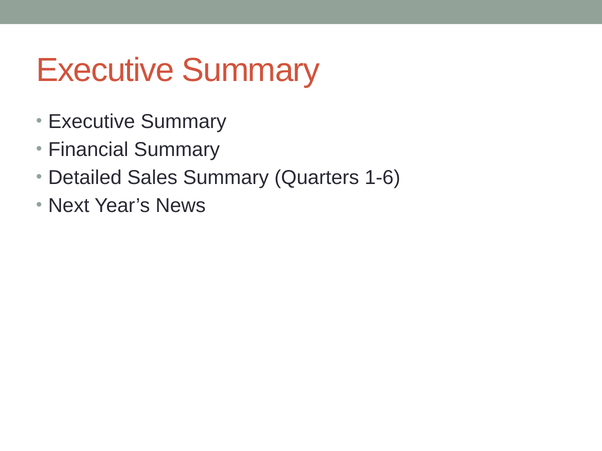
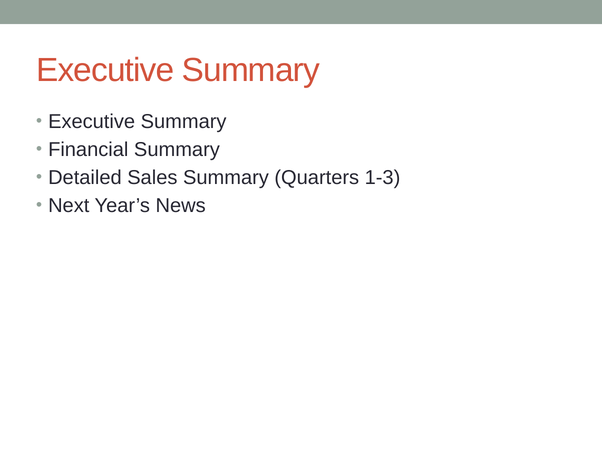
1-6: 1-6 -> 1-3
